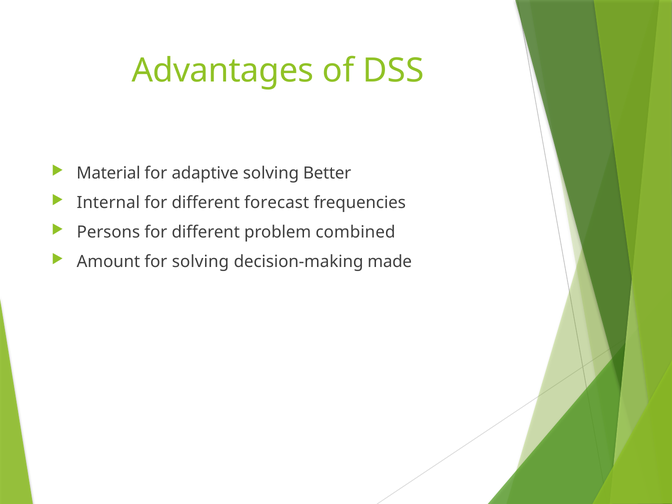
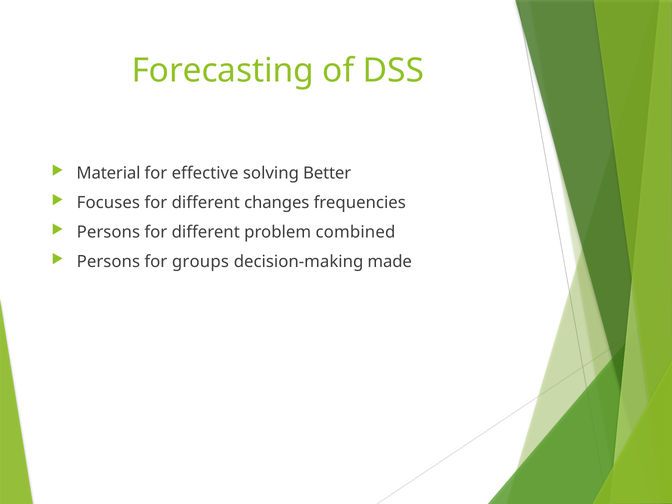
Advantages: Advantages -> Forecasting
adaptive: adaptive -> effective
Internal: Internal -> Focuses
forecast: forecast -> changes
Amount at (108, 262): Amount -> Persons
for solving: solving -> groups
